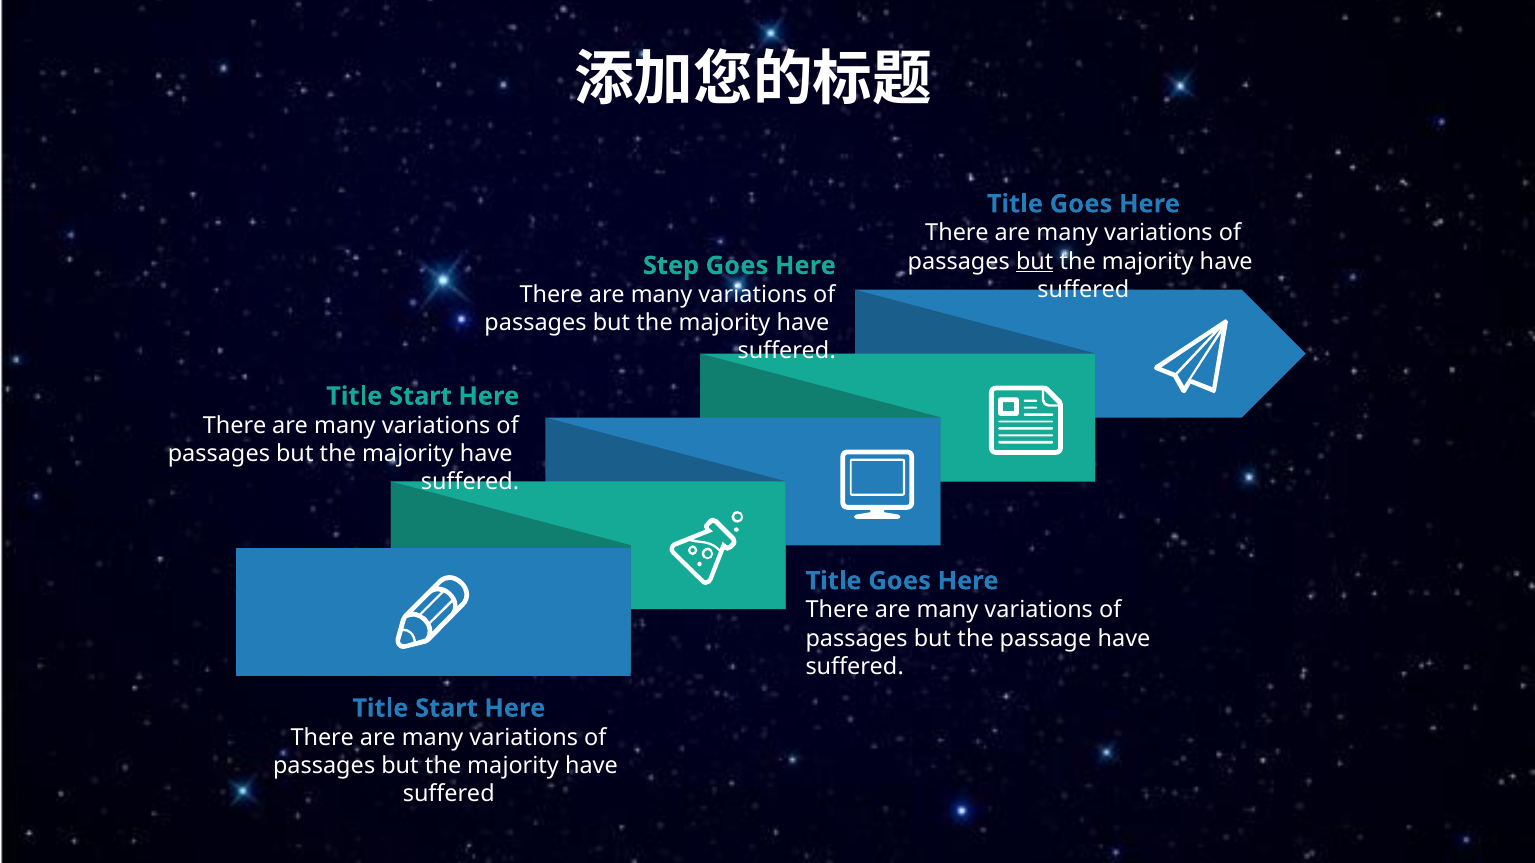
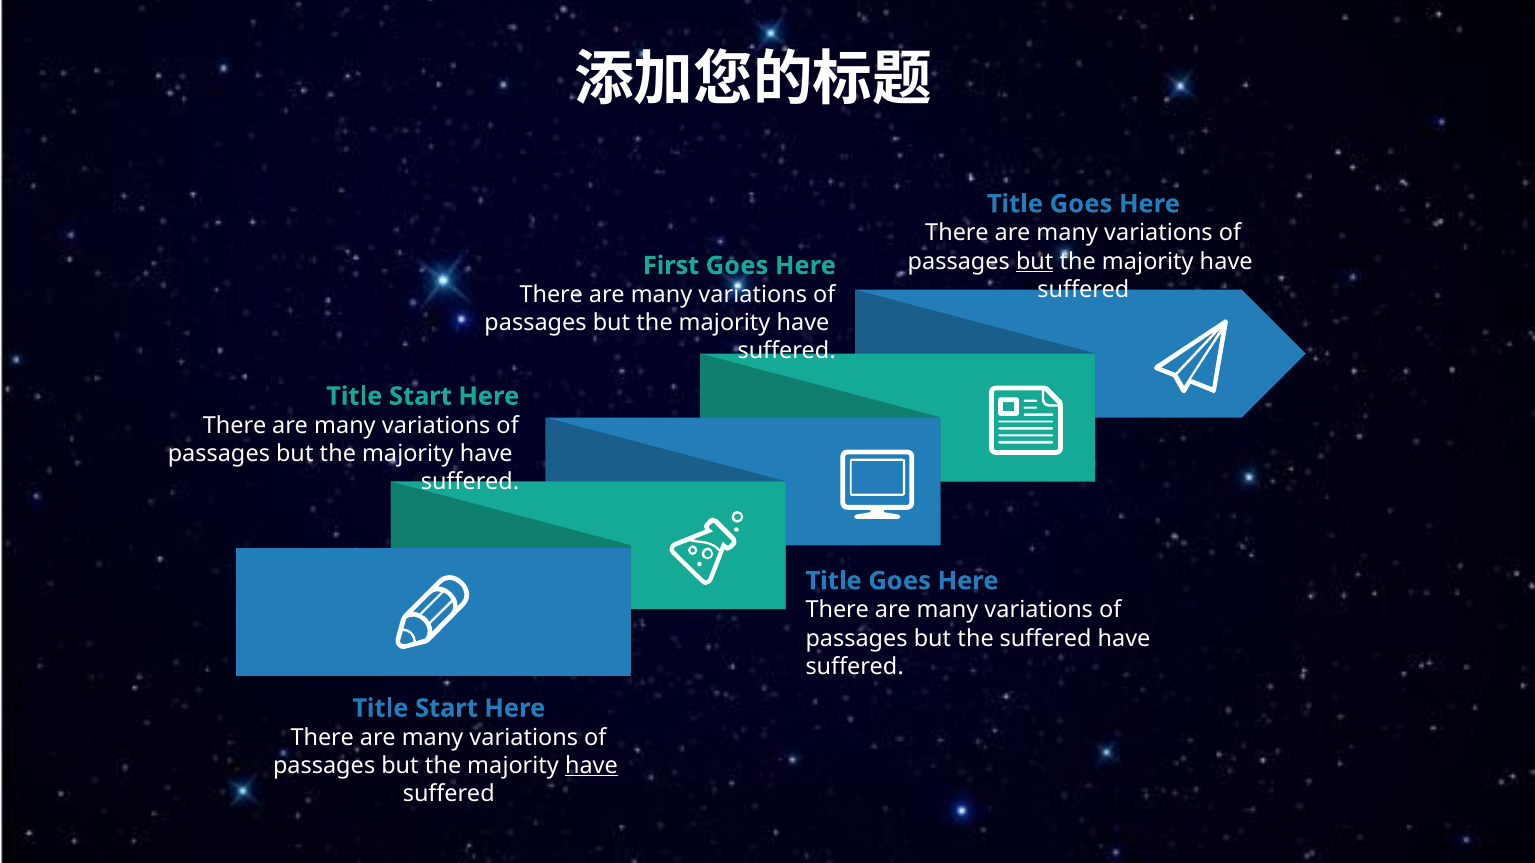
Step: Step -> First
the passage: passage -> suffered
have at (591, 766) underline: none -> present
